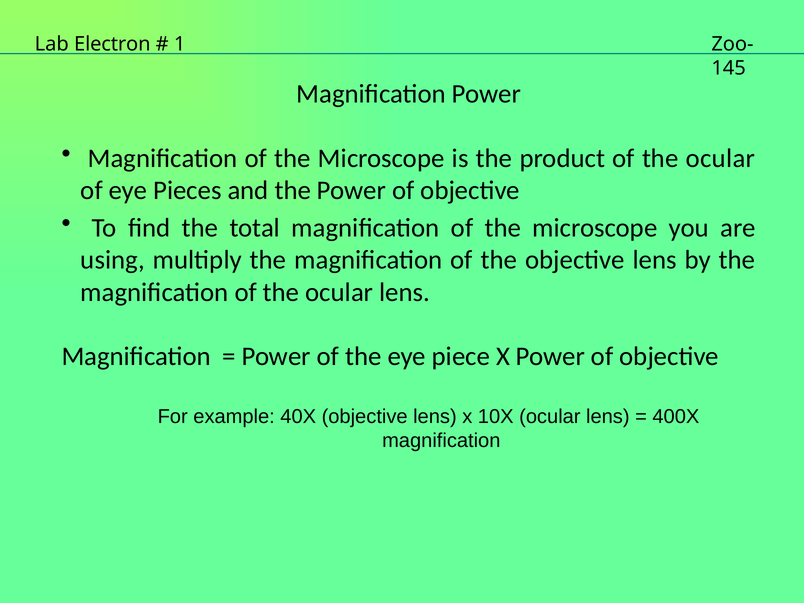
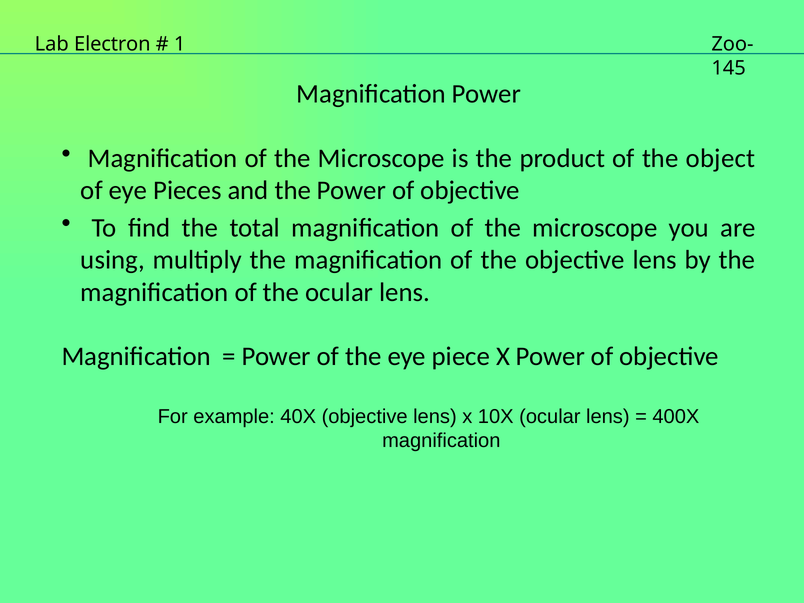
product of the ocular: ocular -> object
